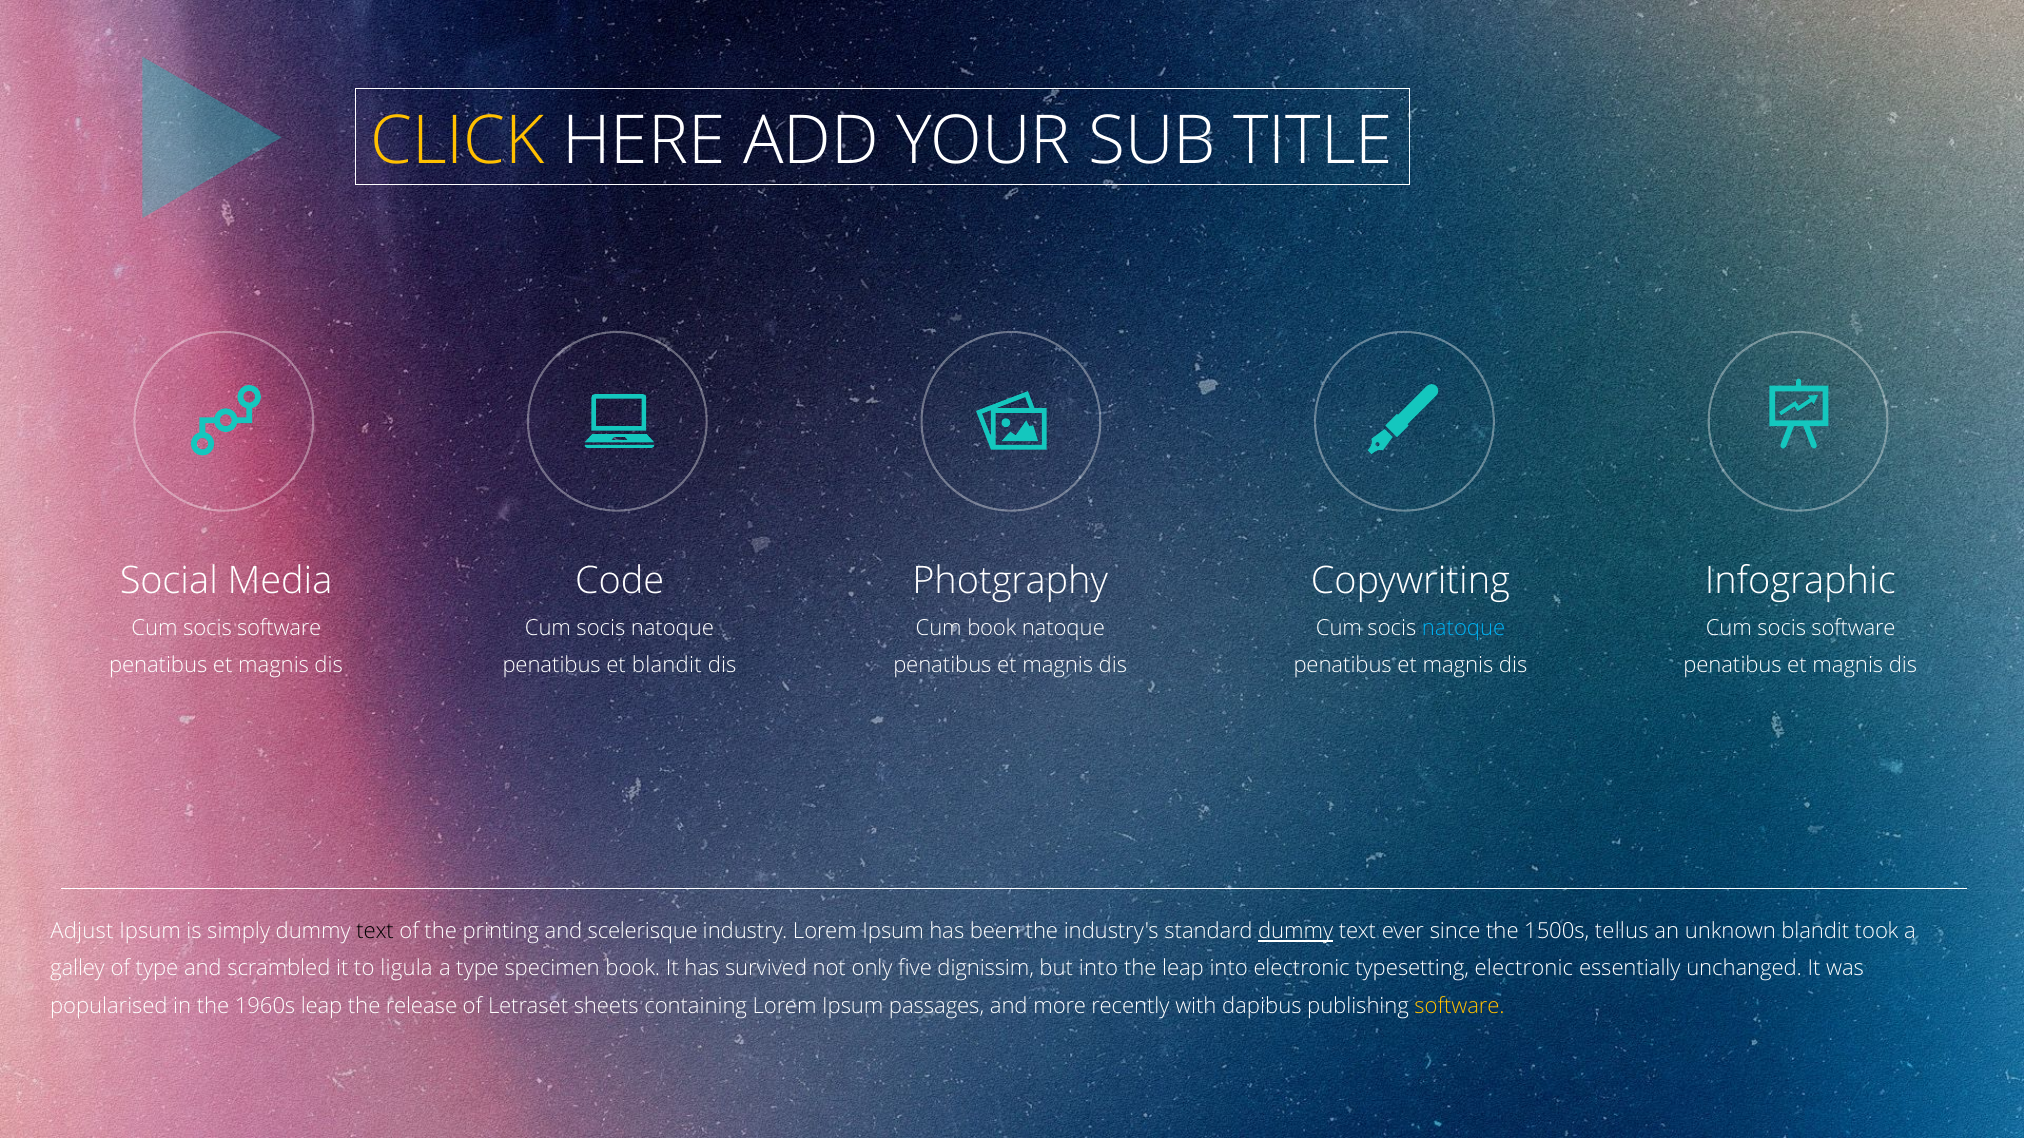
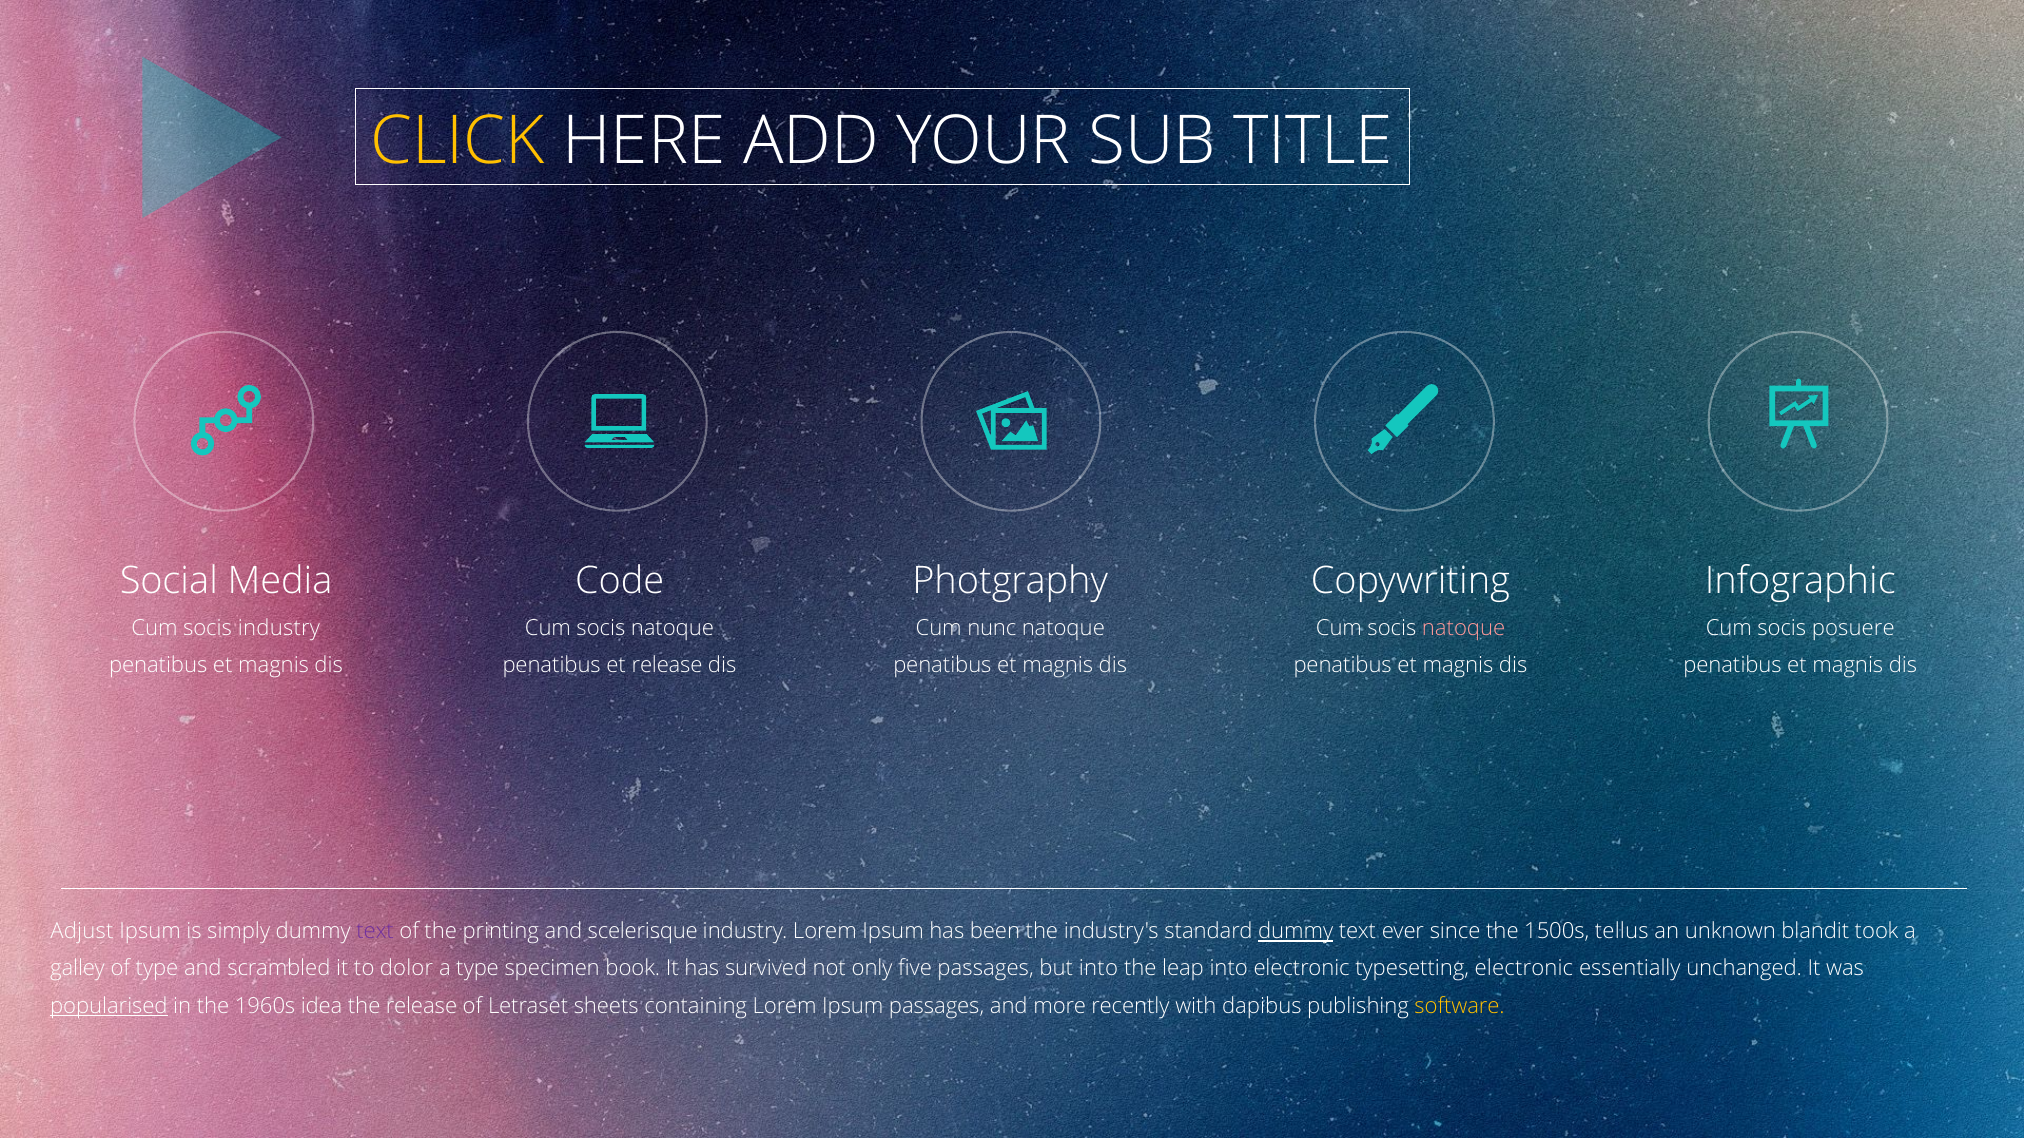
software at (279, 628): software -> industry
Cum book: book -> nunc
natoque at (1464, 628) colour: light blue -> pink
software at (1854, 628): software -> posuere
et blandit: blandit -> release
text at (375, 932) colour: black -> purple
ligula: ligula -> dolor
five dignissim: dignissim -> passages
popularised underline: none -> present
1960s leap: leap -> idea
